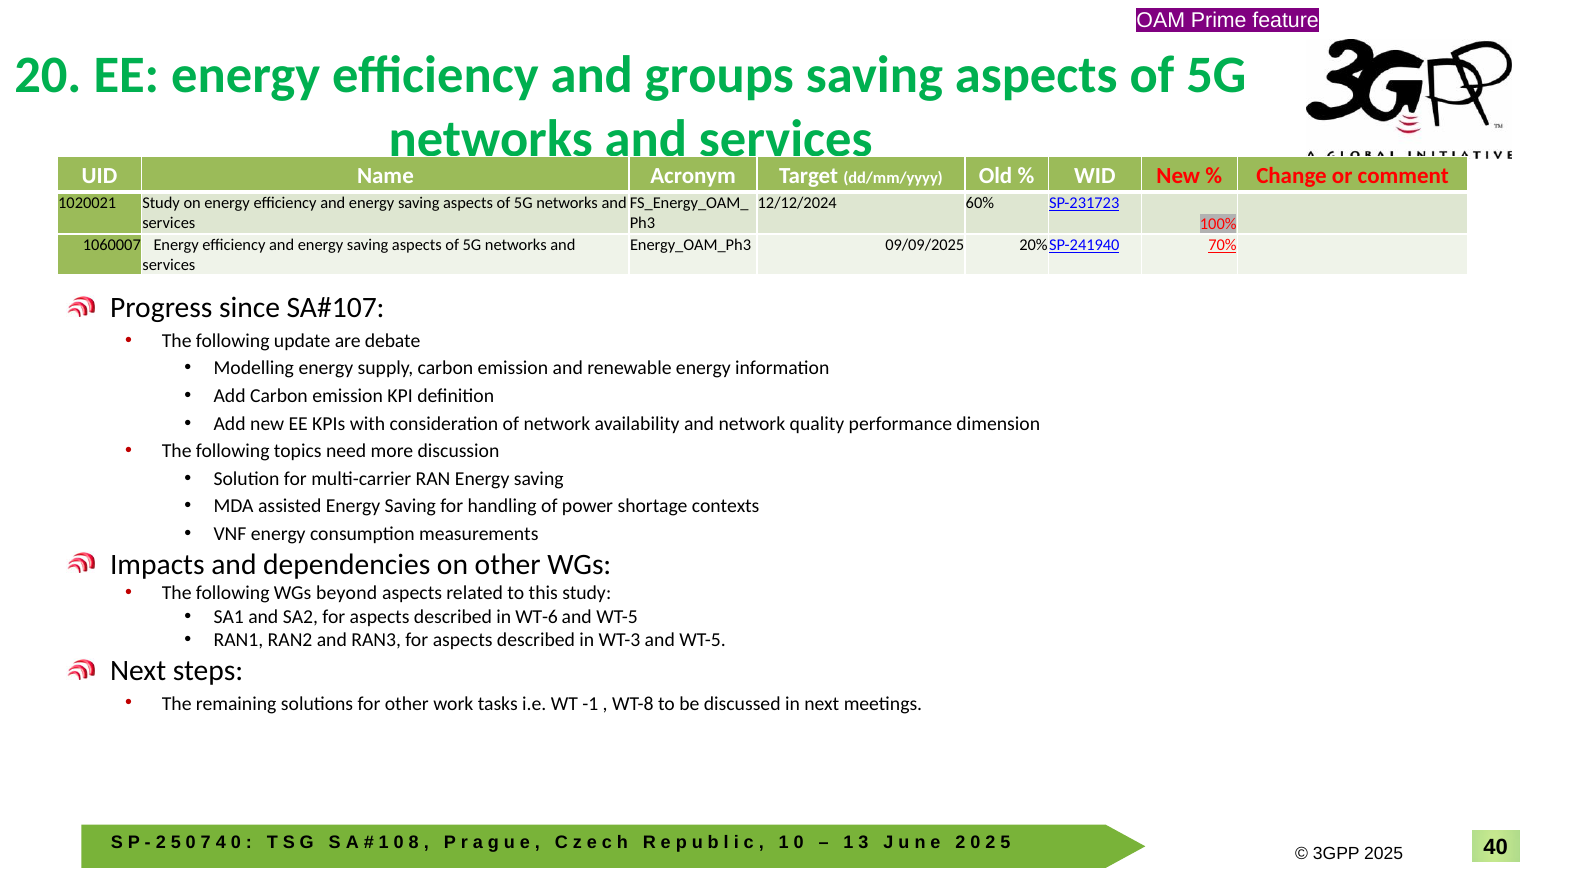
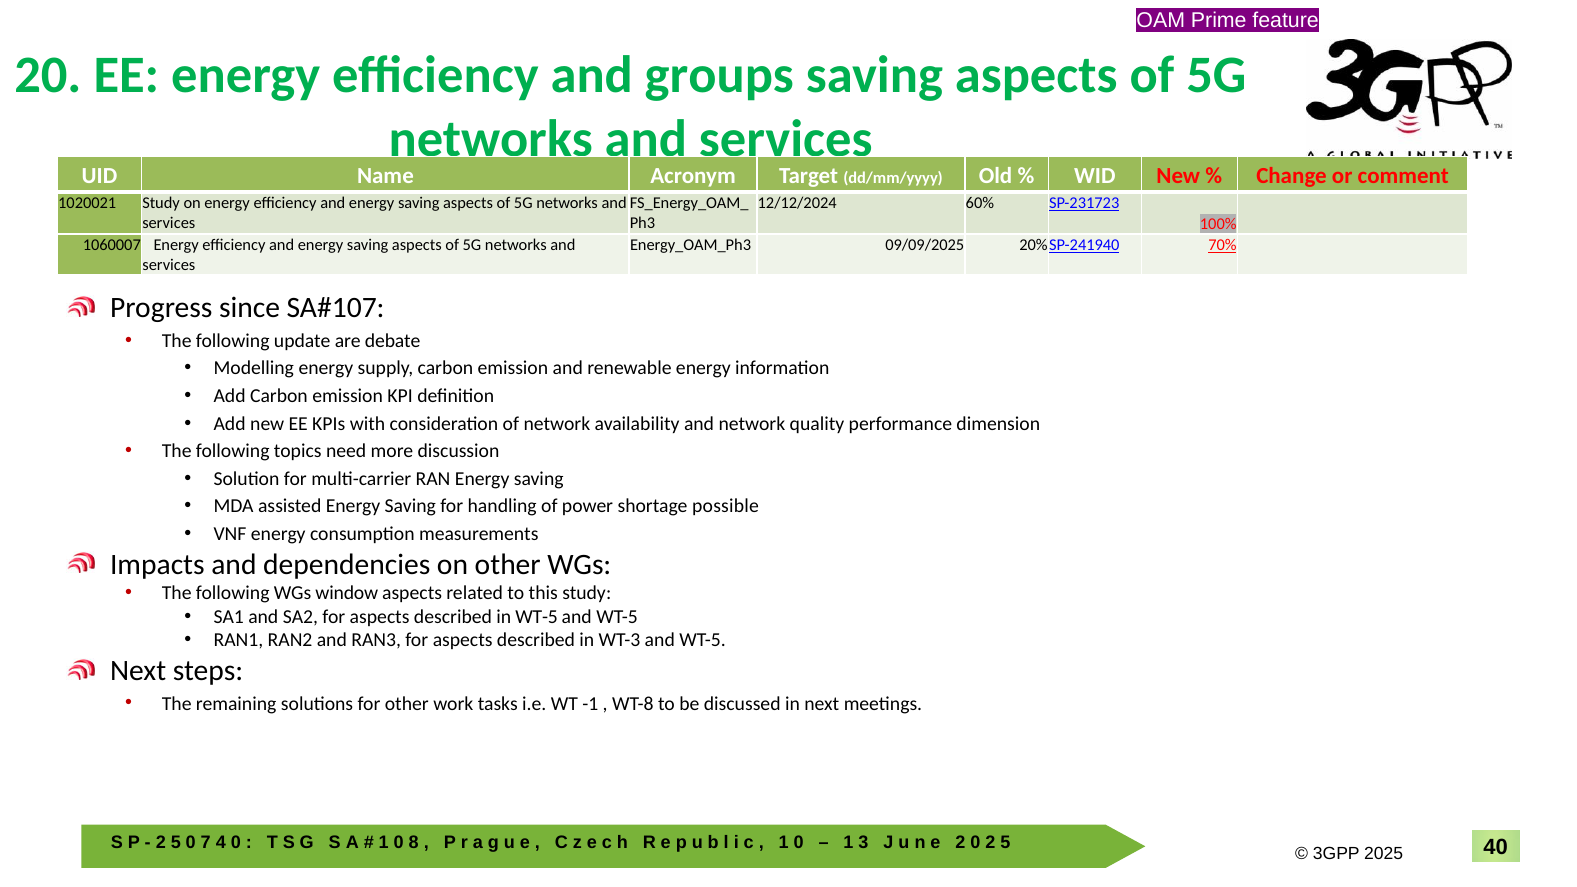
contexts: contexts -> possible
beyond: beyond -> window
in WT-6: WT-6 -> WT-5
